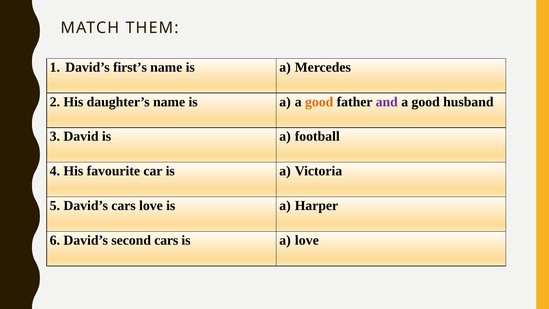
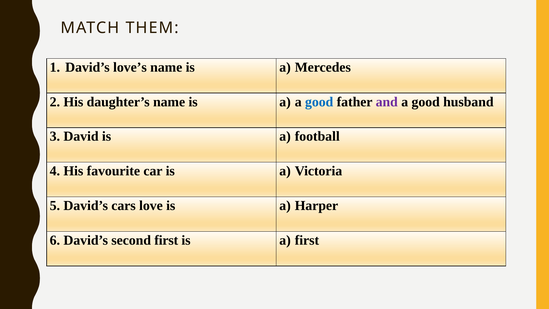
first’s: first’s -> love’s
good at (319, 102) colour: orange -> blue
second cars: cars -> first
a love: love -> first
